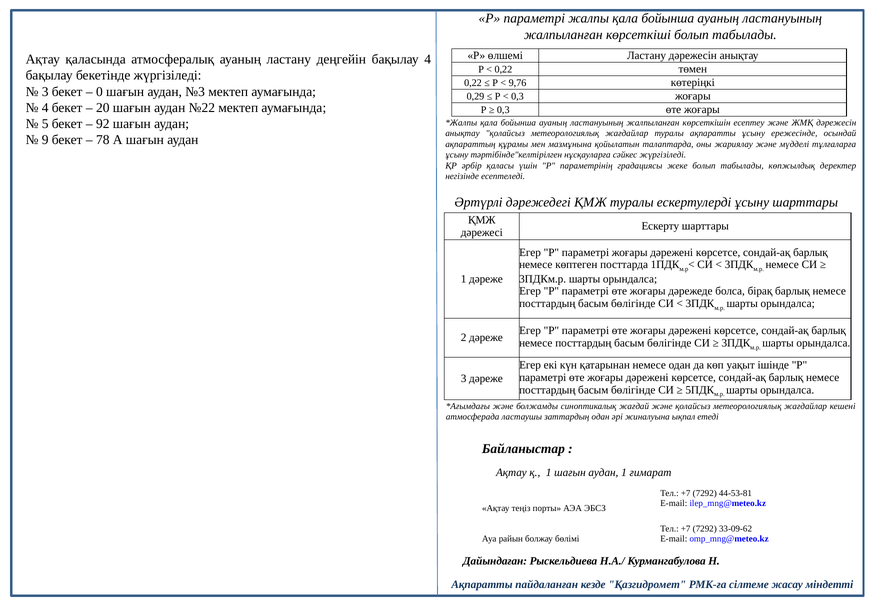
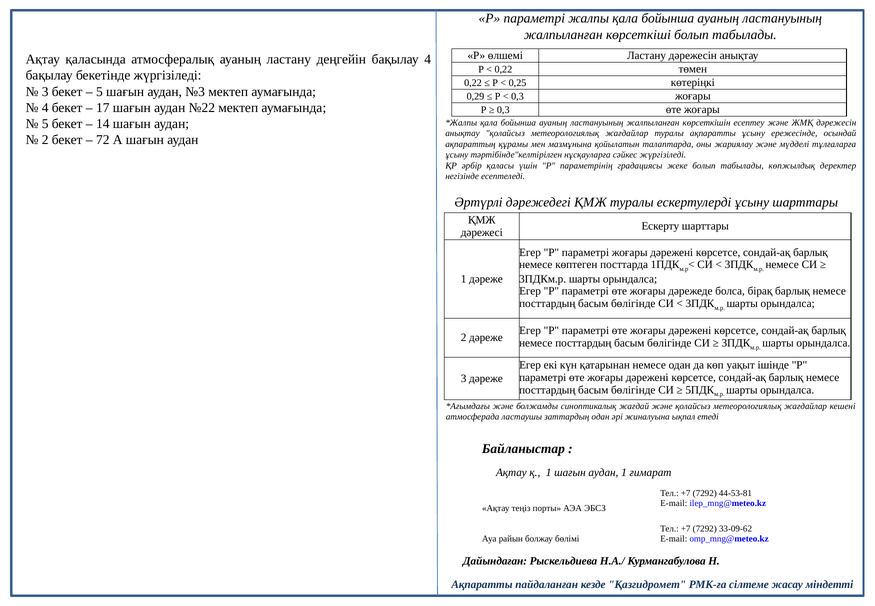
9,76: 9,76 -> 0,25
0 at (99, 92): 0 -> 5
20: 20 -> 17
92: 92 -> 14
9 at (45, 140): 9 -> 2
78: 78 -> 72
